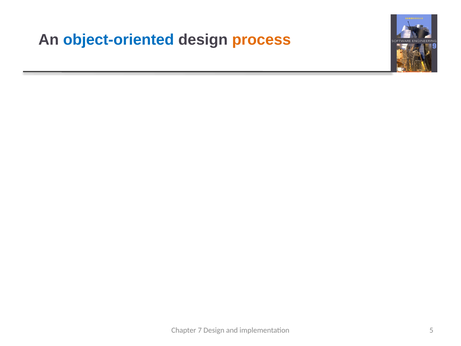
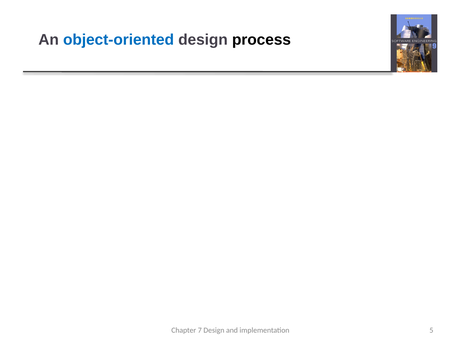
process colour: orange -> black
